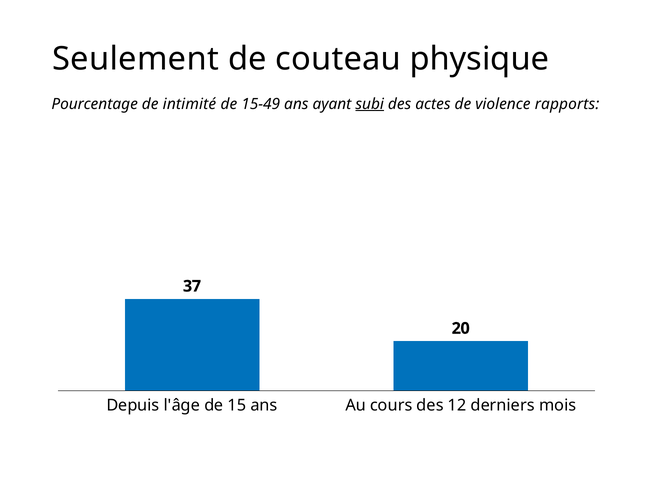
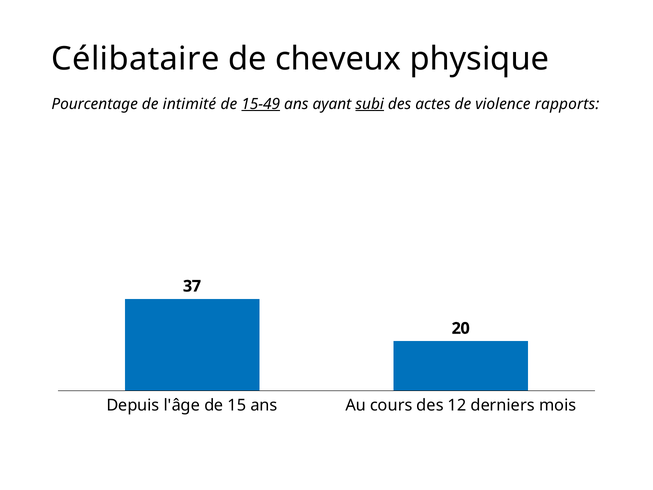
Seulement: Seulement -> Célibataire
couteau: couteau -> cheveux
15-49 underline: none -> present
